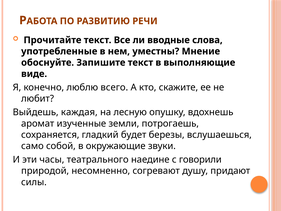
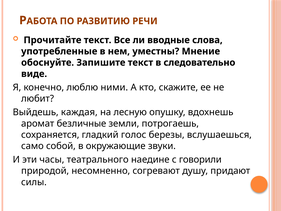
выполняющие: выполняющие -> следовательно
всего: всего -> ними
изученные: изученные -> безличные
будет: будет -> голос
